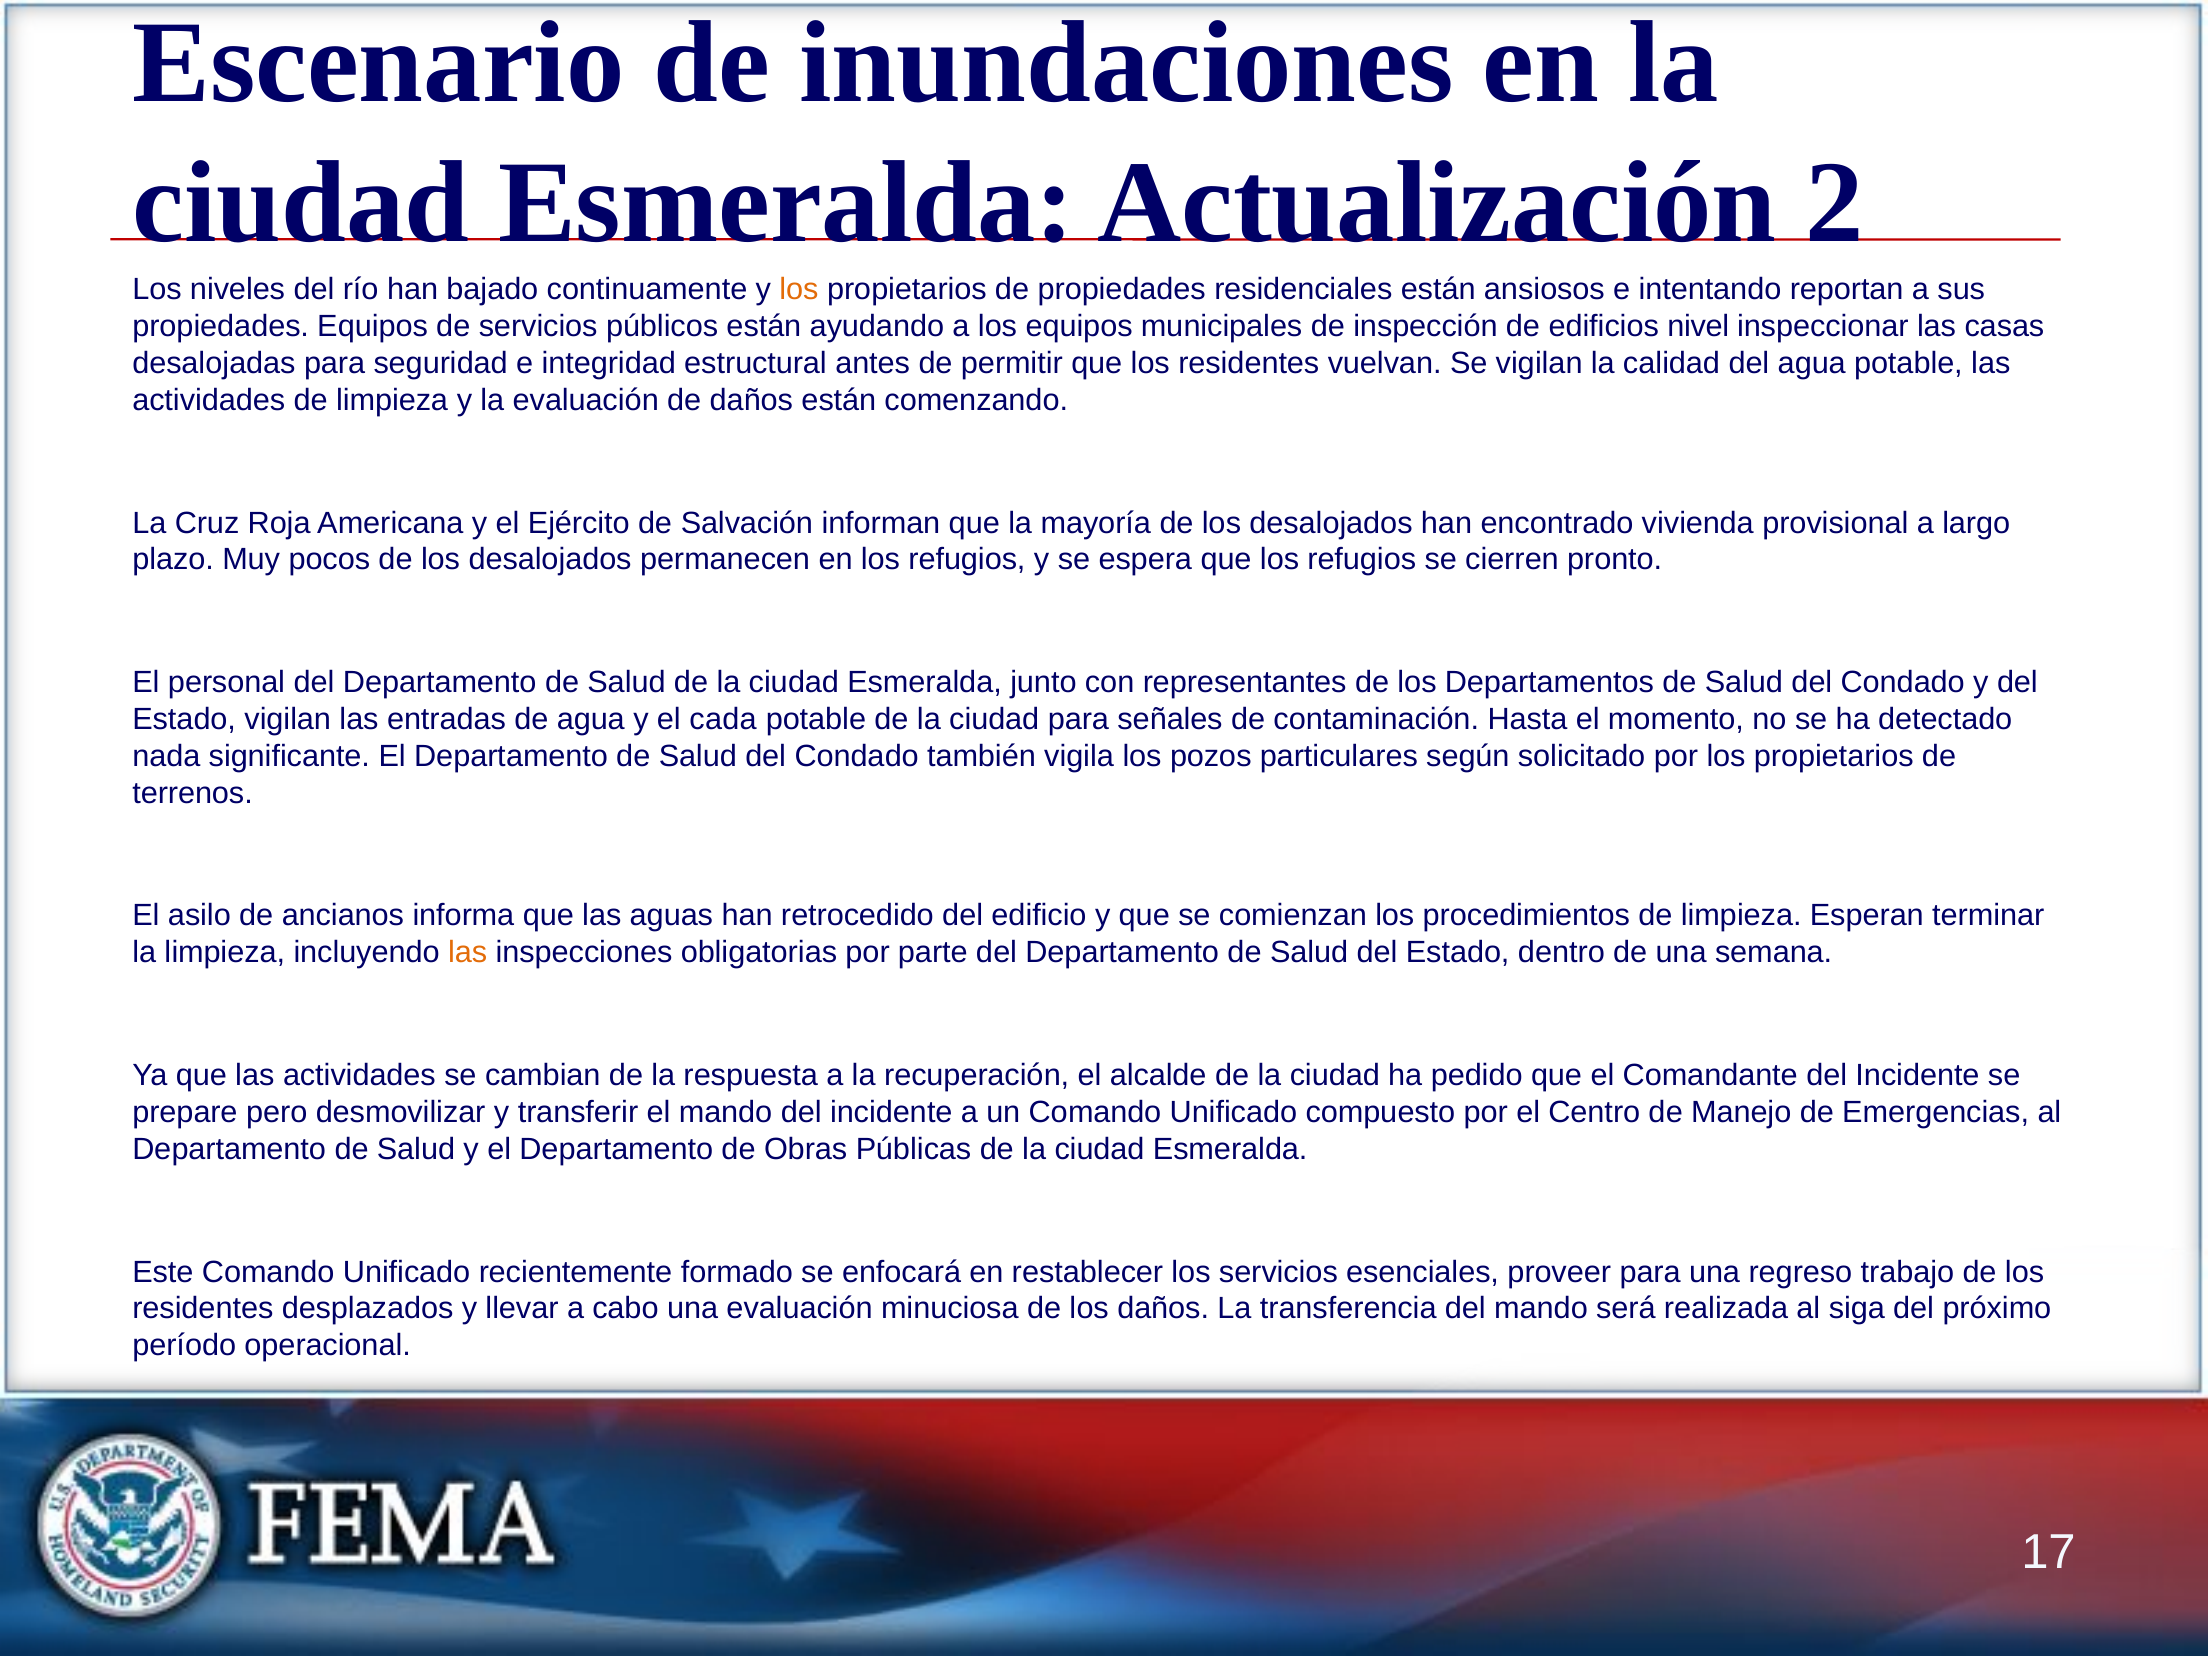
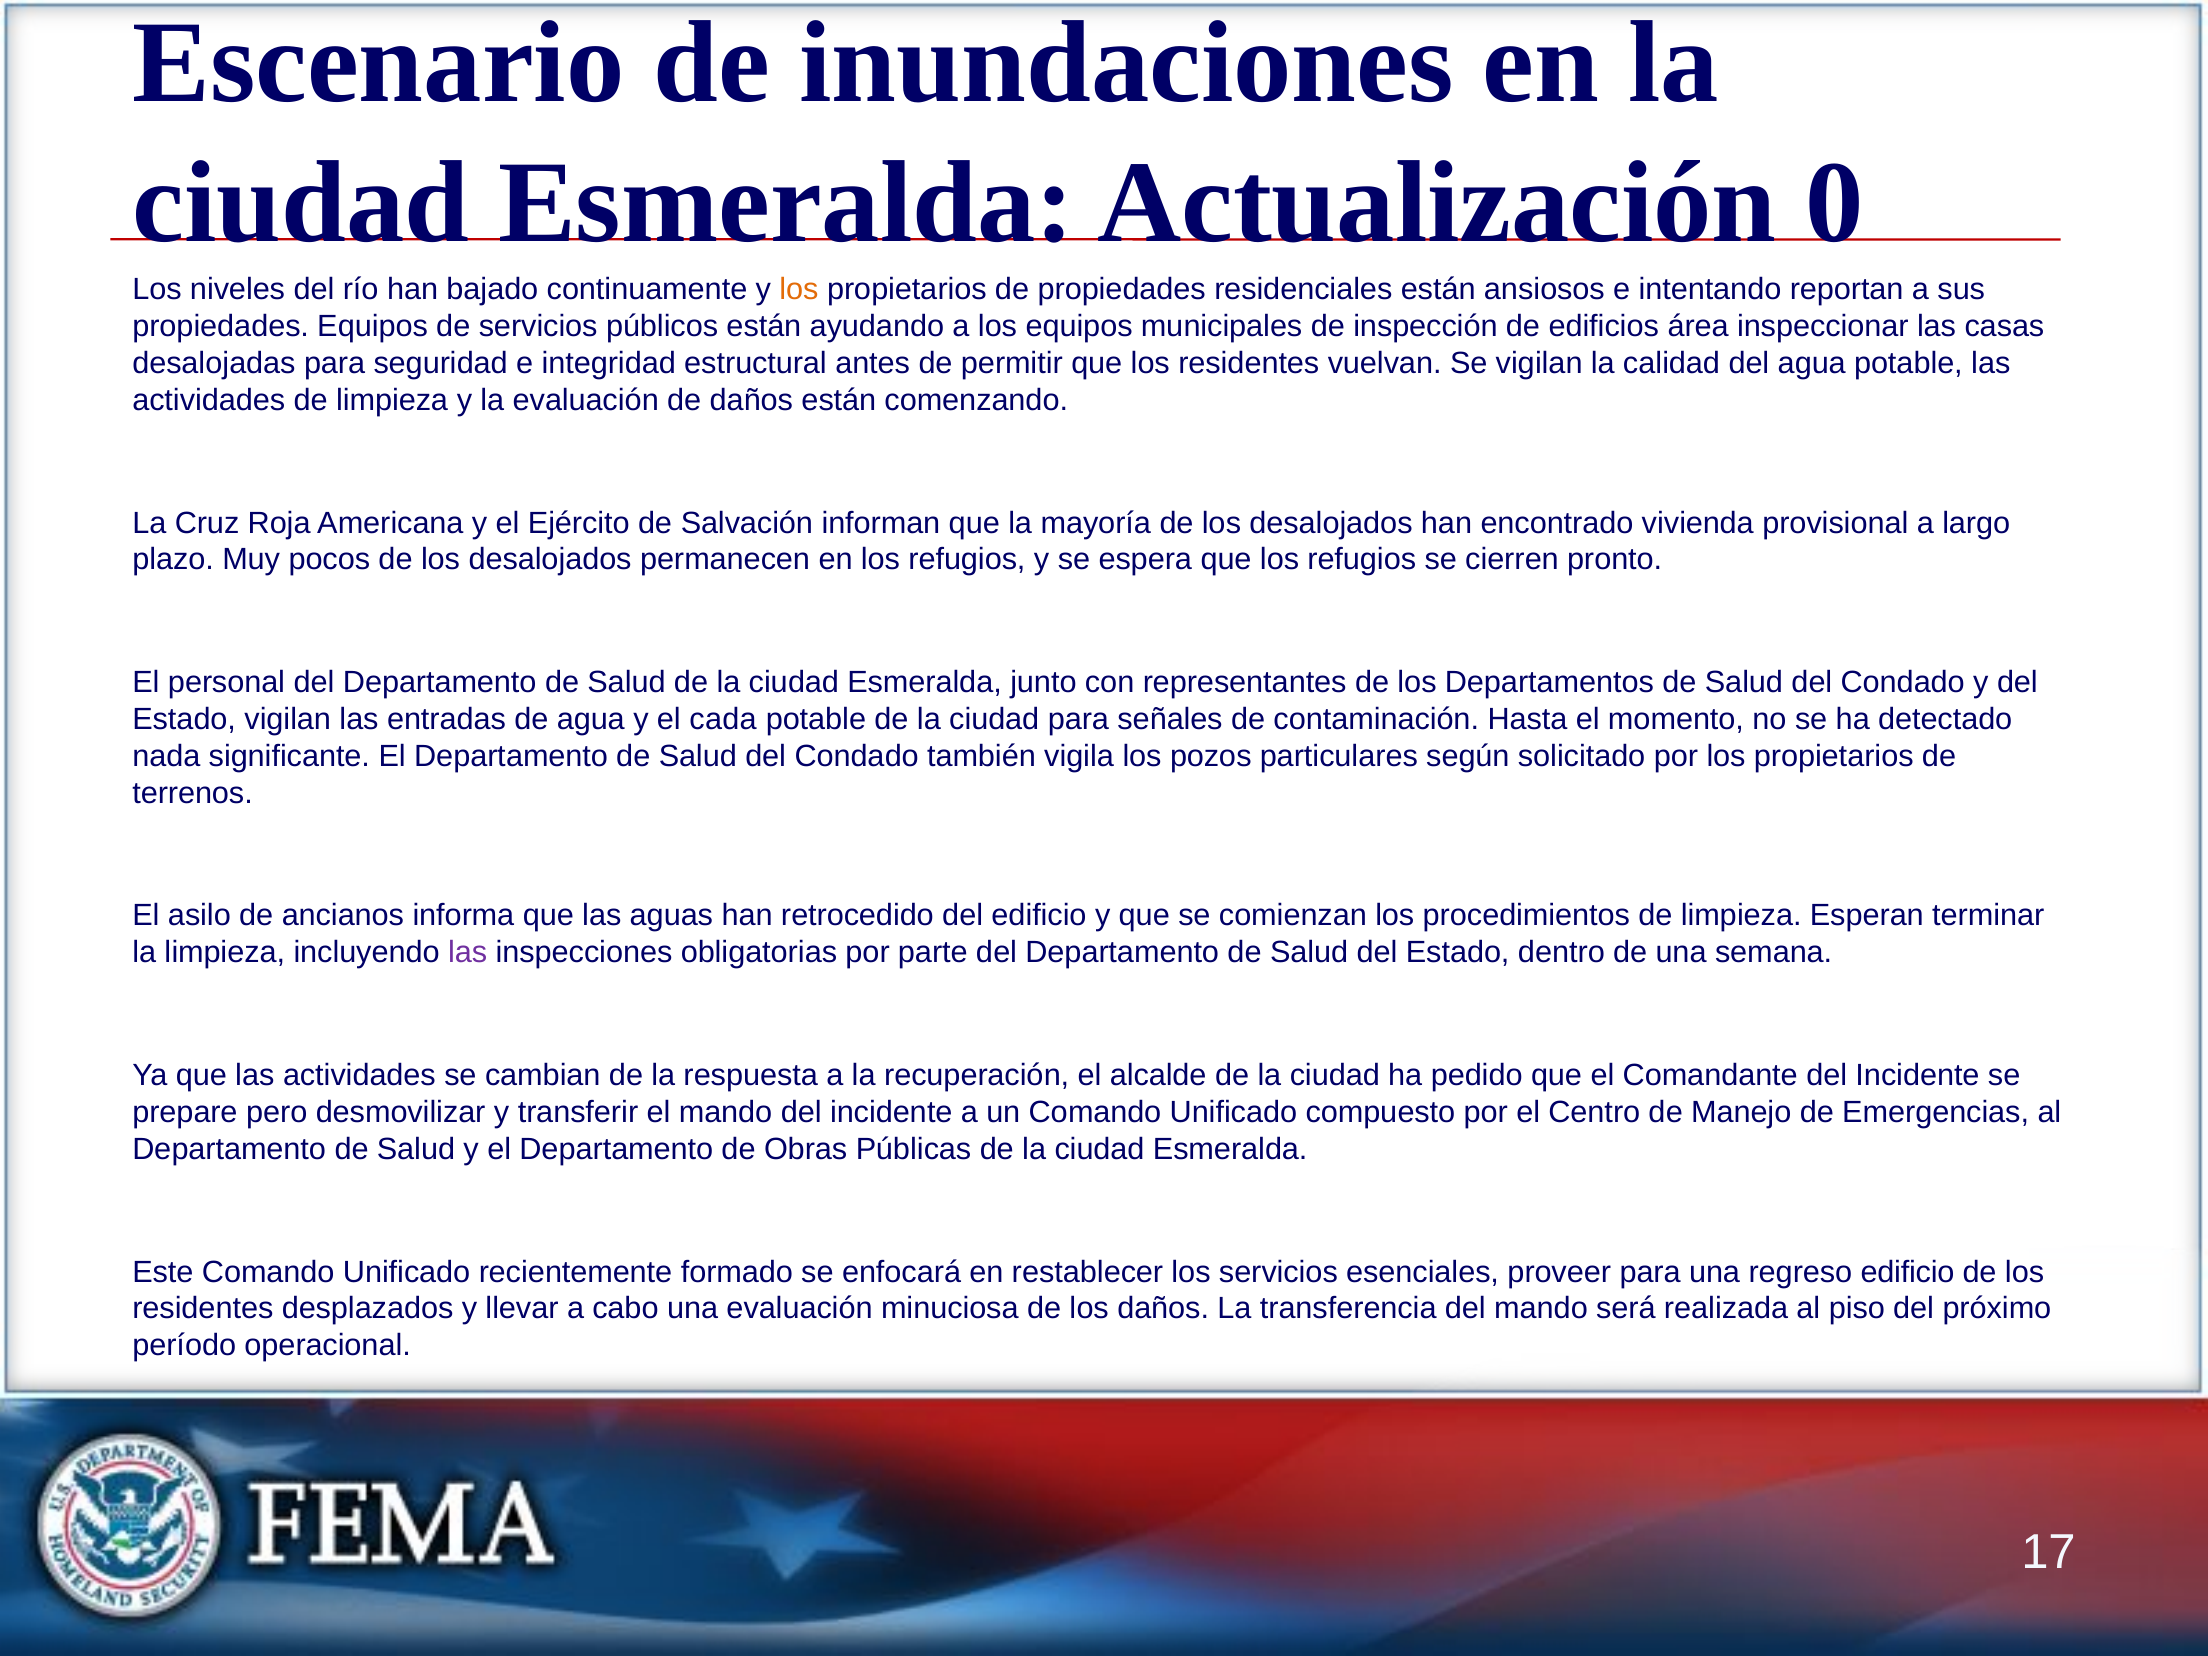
2: 2 -> 0
nivel: nivel -> área
las at (468, 953) colour: orange -> purple
regreso trabajo: trabajo -> edificio
siga: siga -> piso
